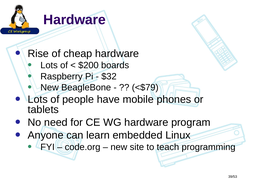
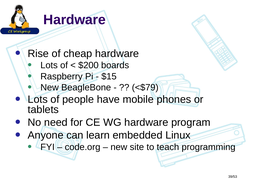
$32: $32 -> $15
